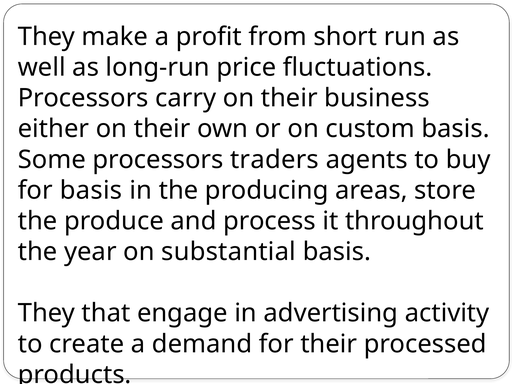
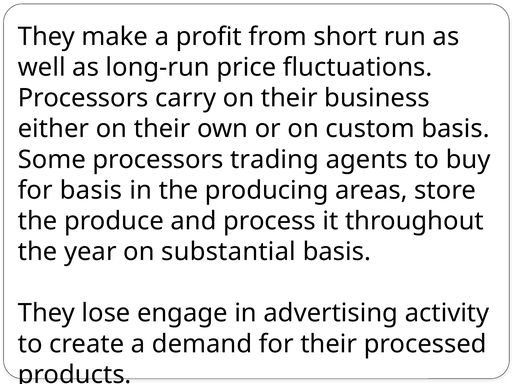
traders: traders -> trading
that: that -> lose
